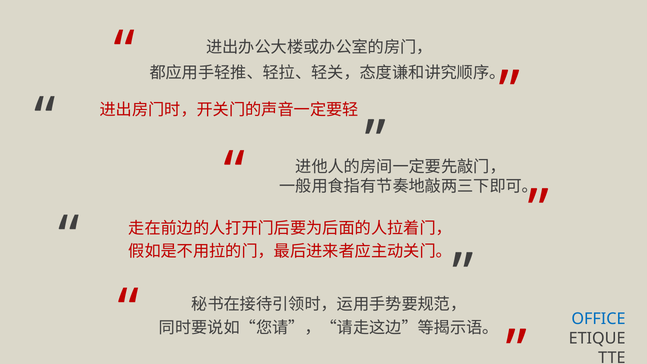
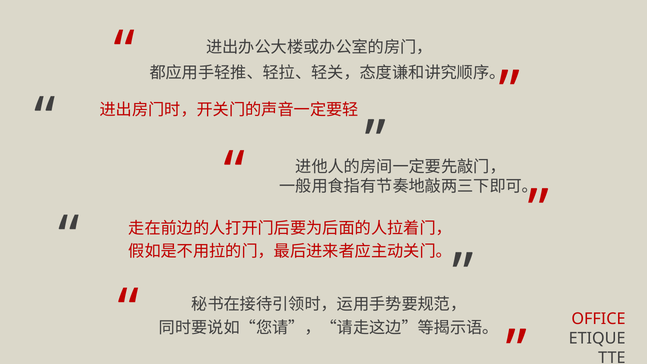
OFFICE colour: blue -> red
